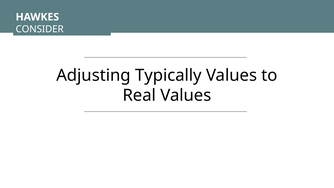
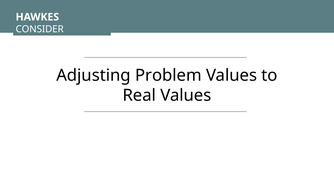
Typically: Typically -> Problem
